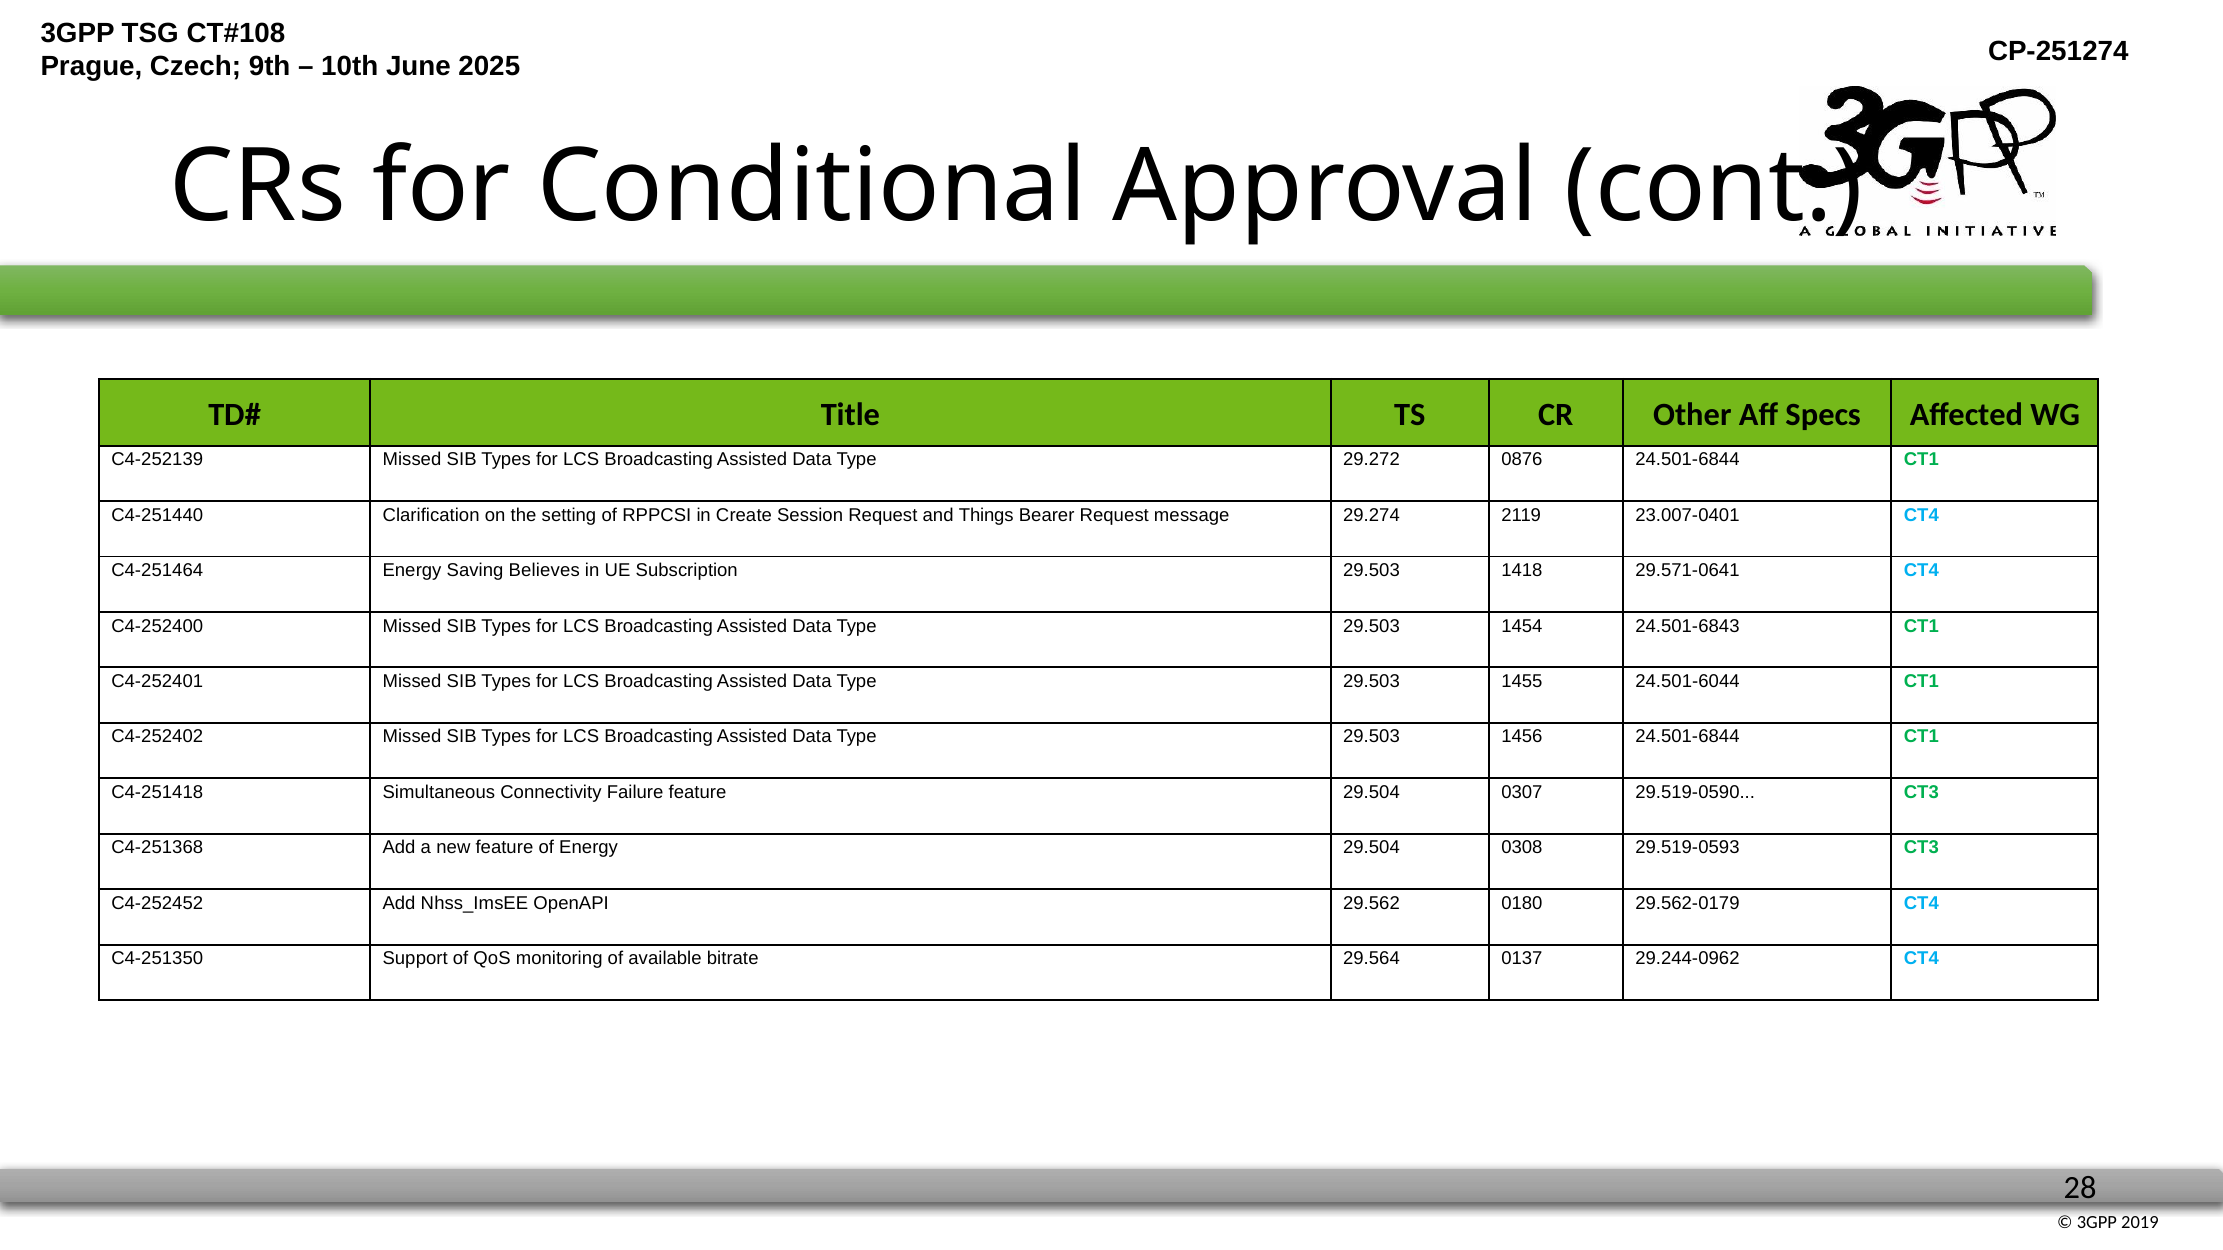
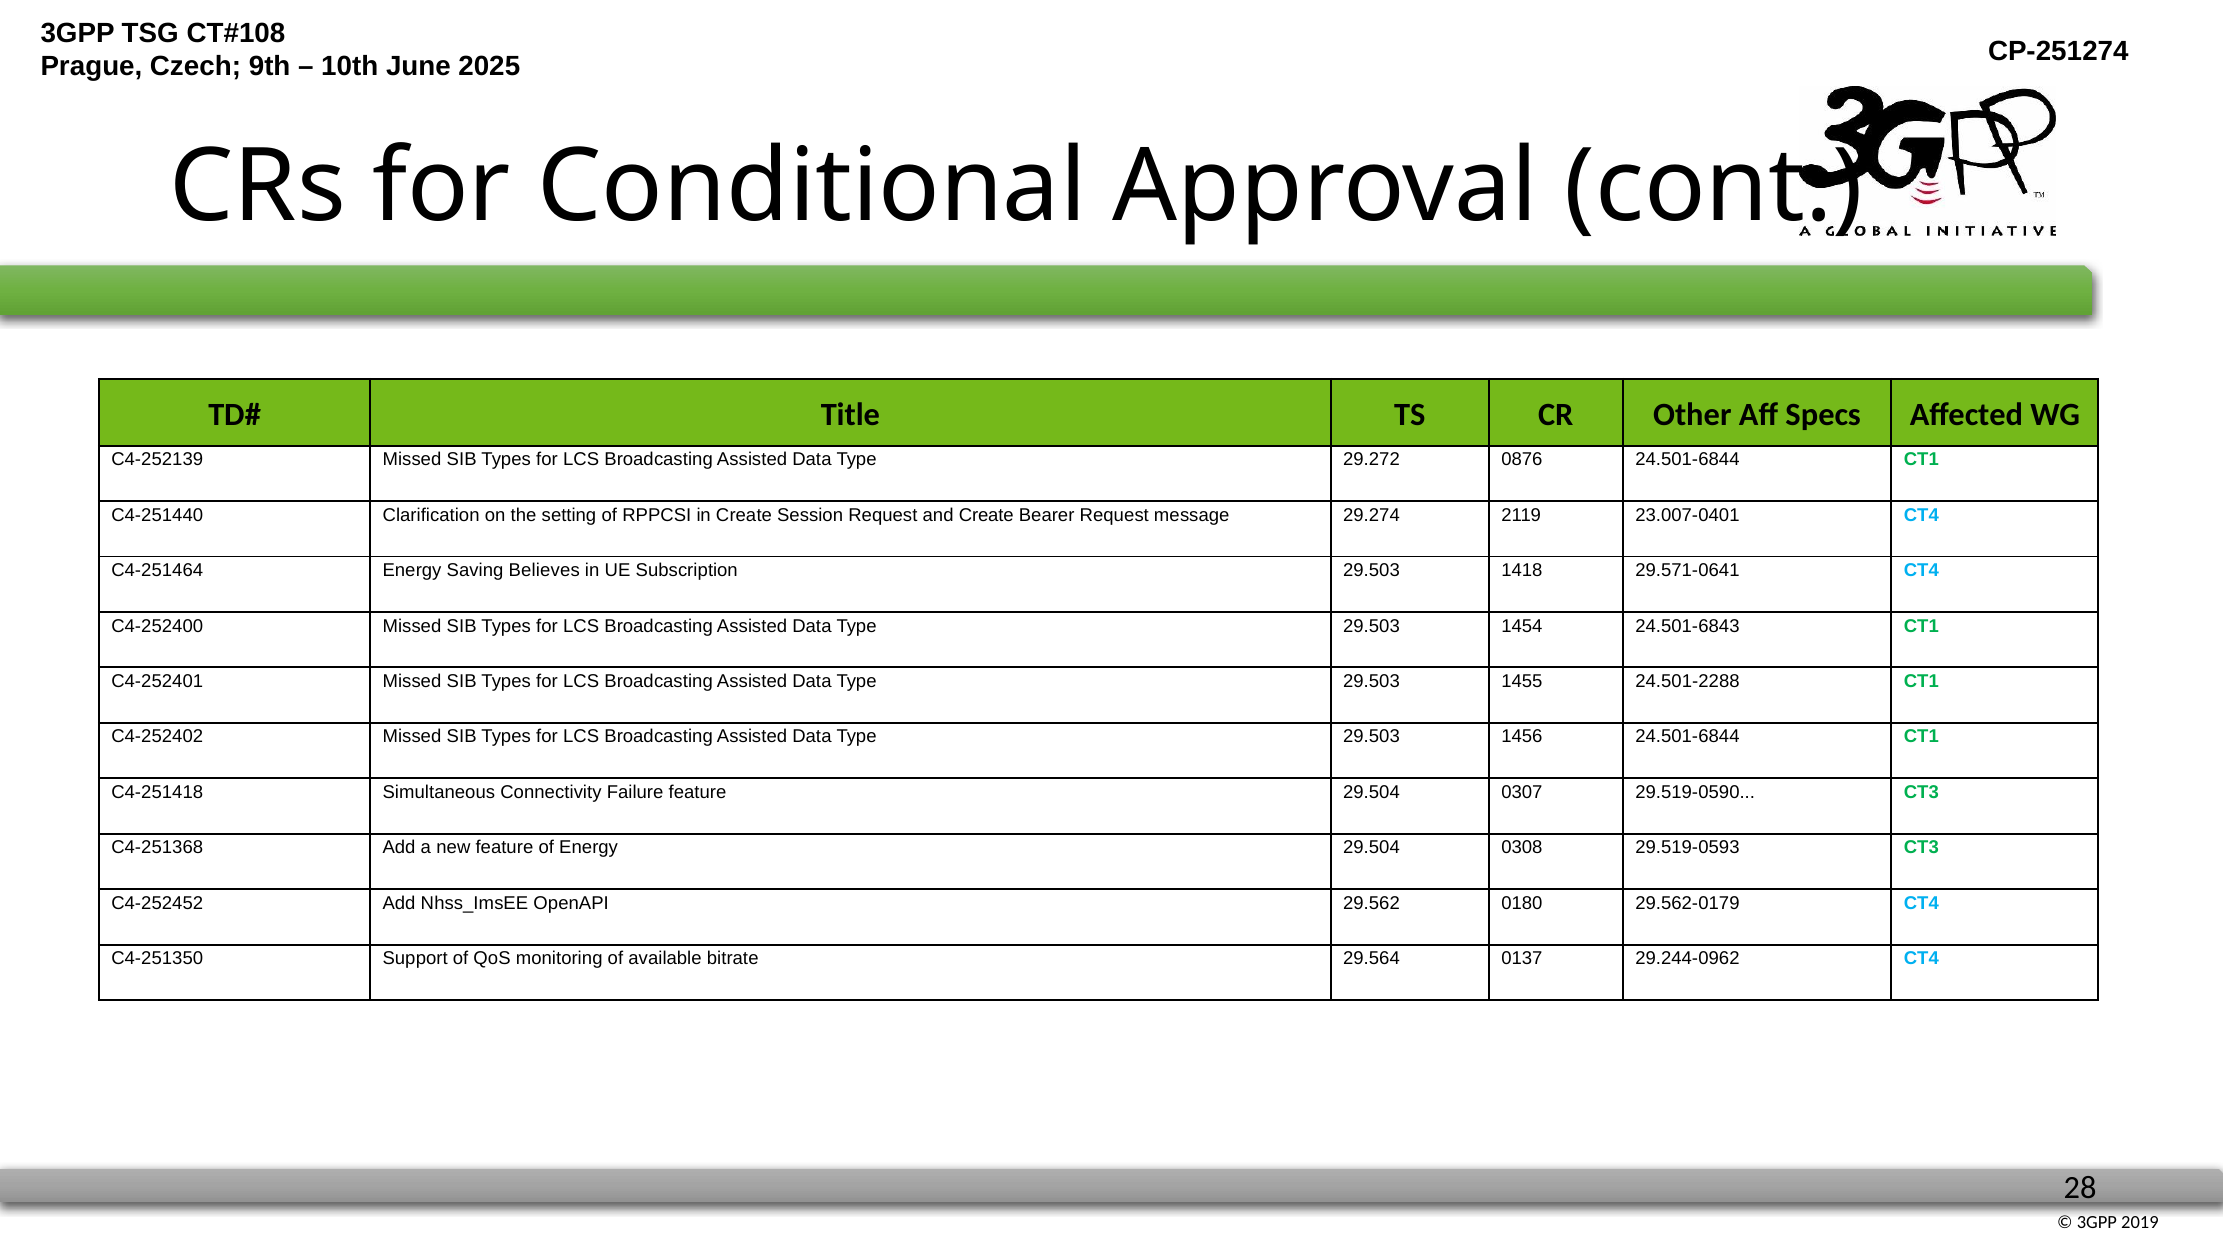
and Things: Things -> Create
24.501-6044: 24.501-6044 -> 24.501-2288
